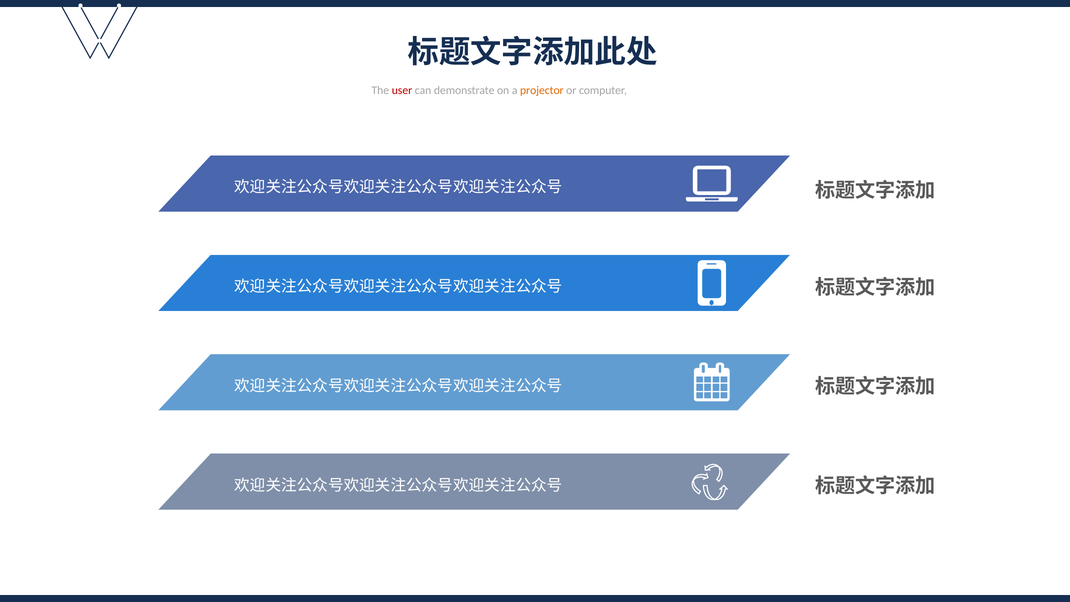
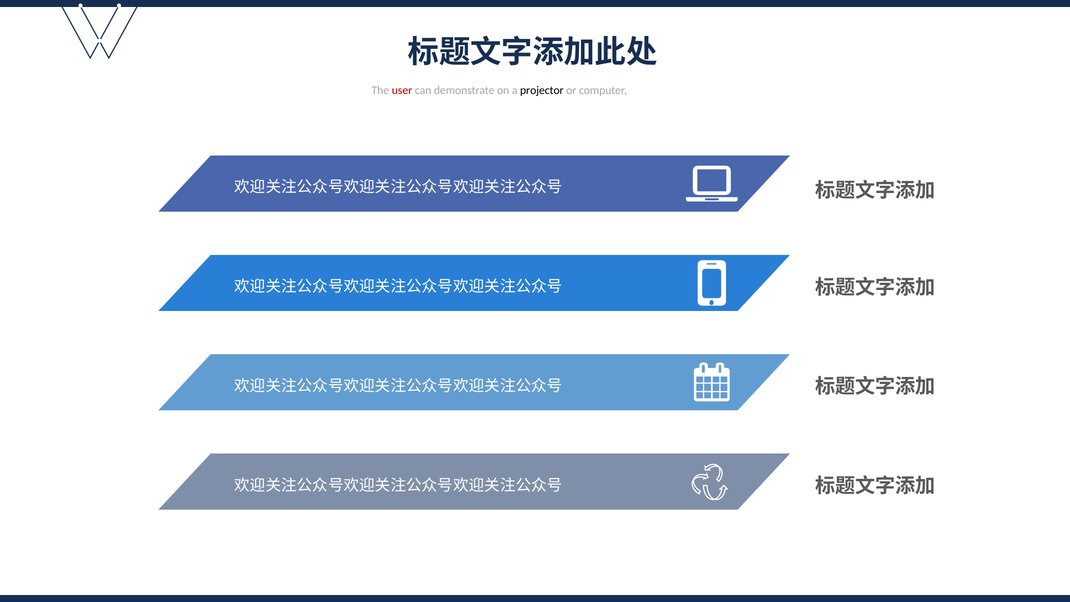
projector colour: orange -> black
